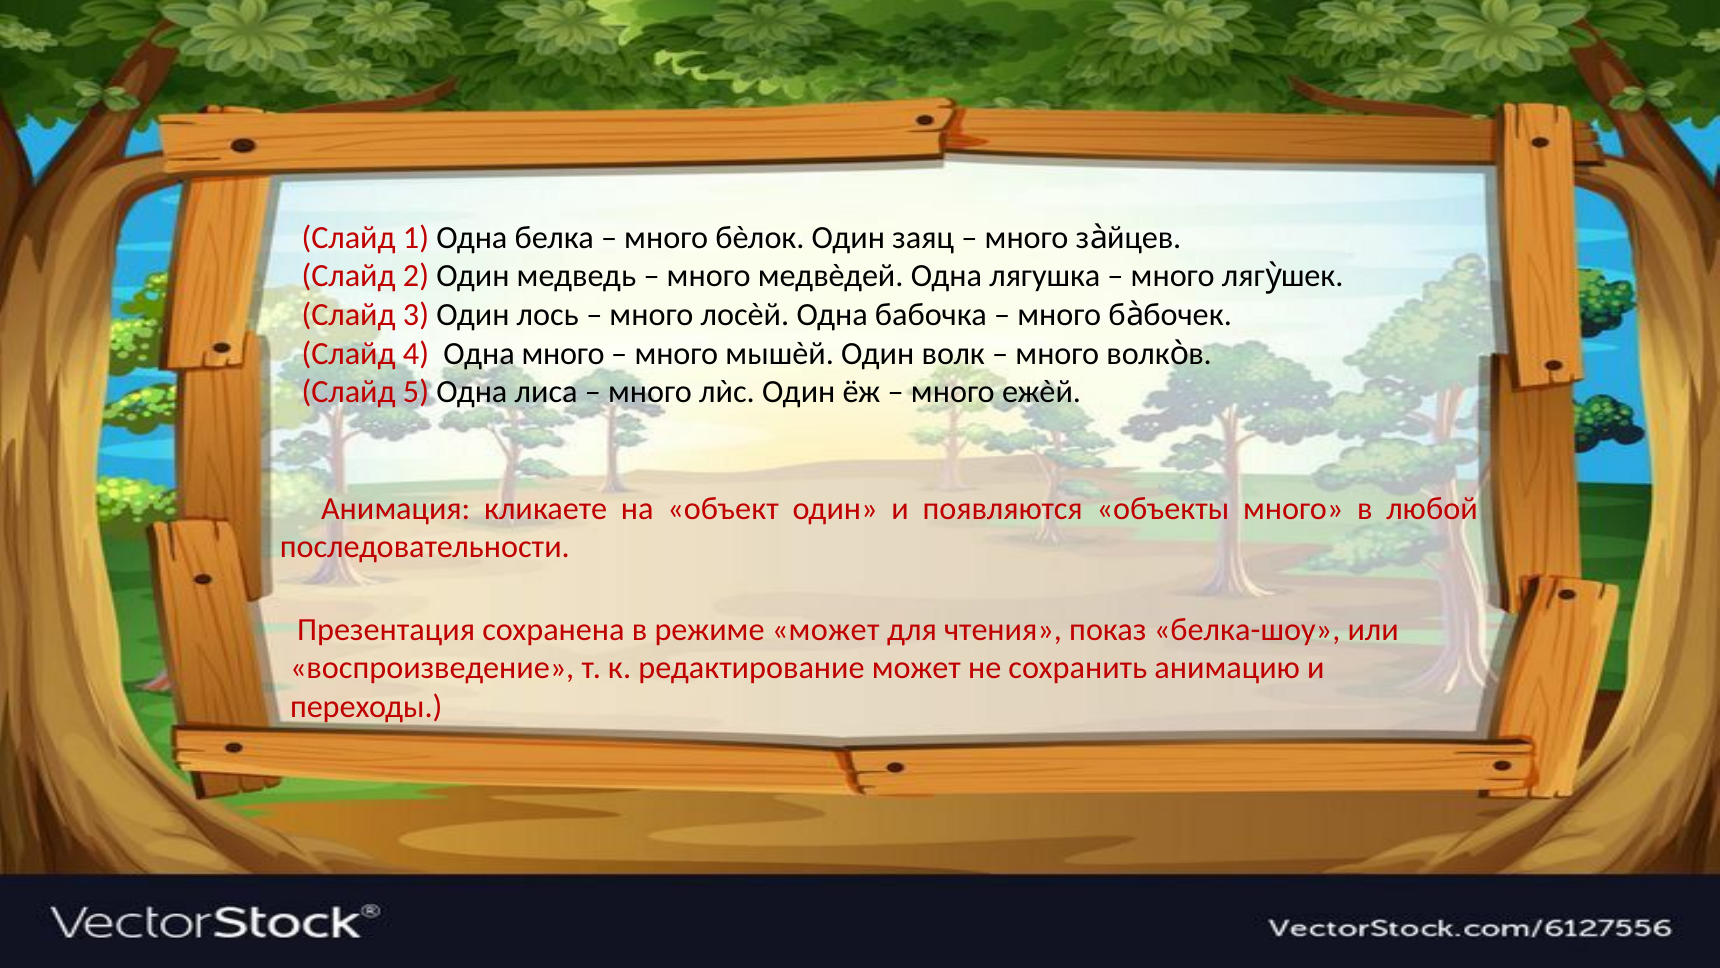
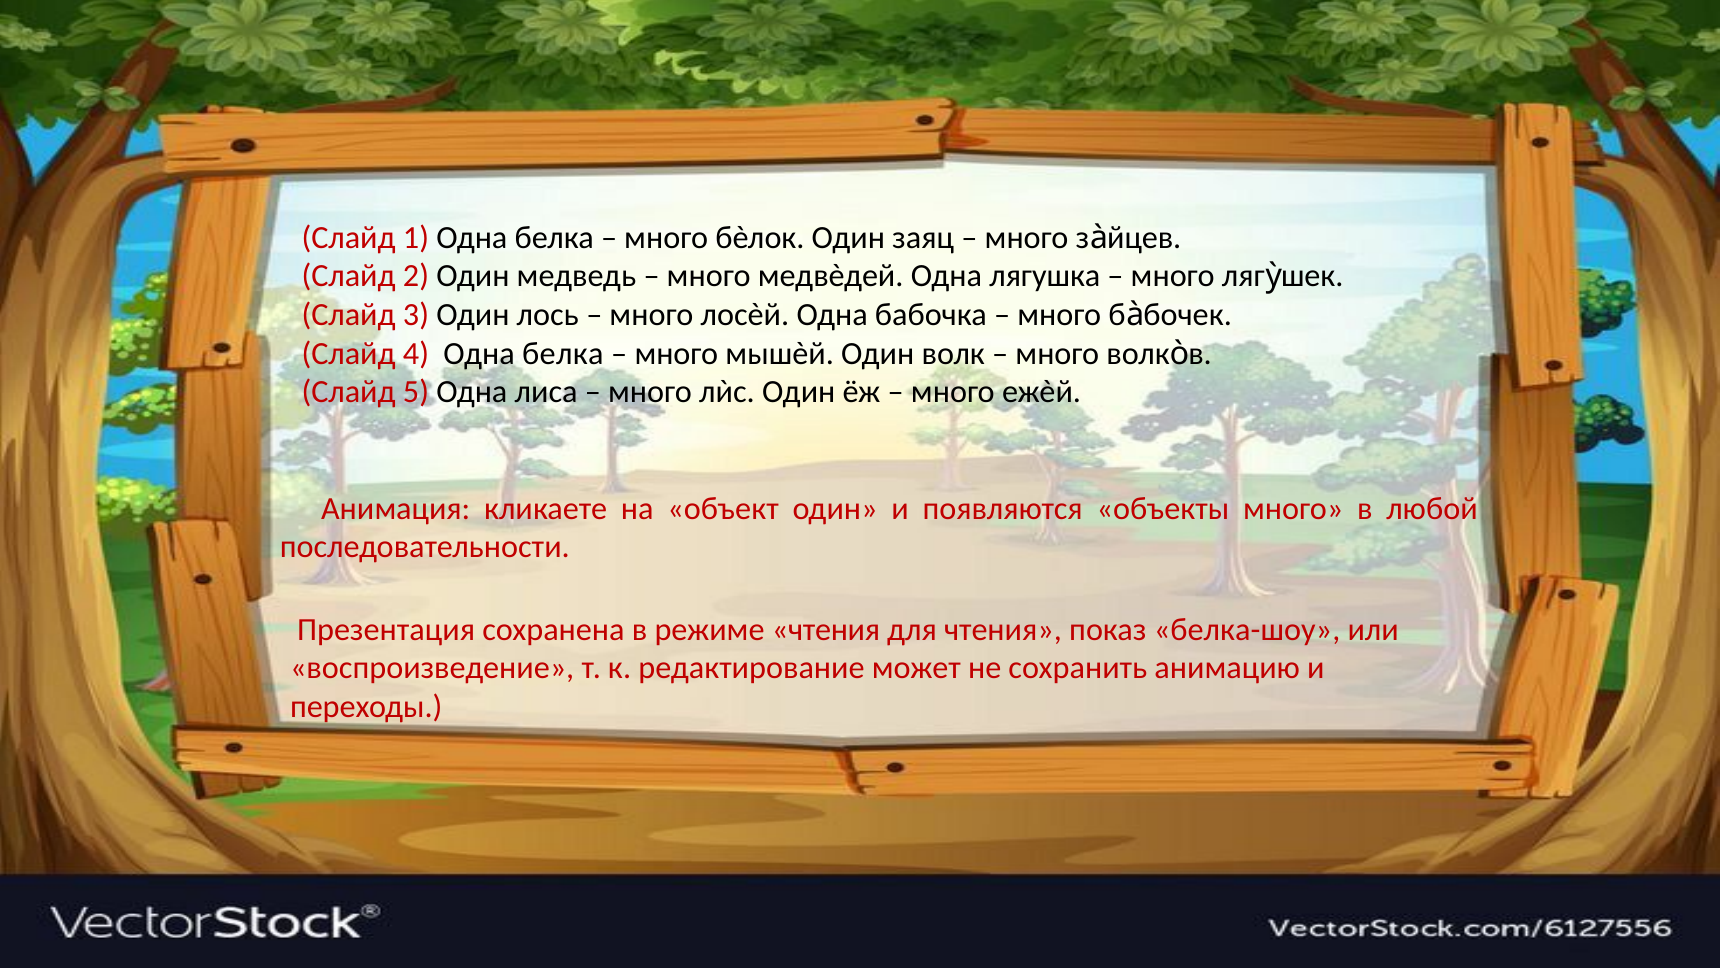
4 Одна много: много -> белка
режиме может: может -> чтения
